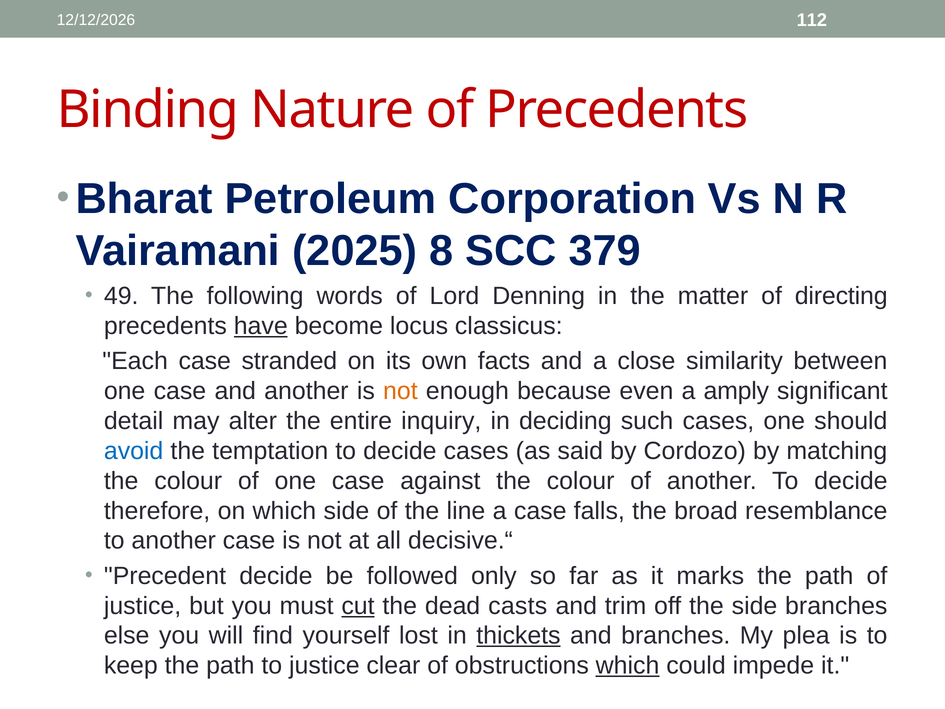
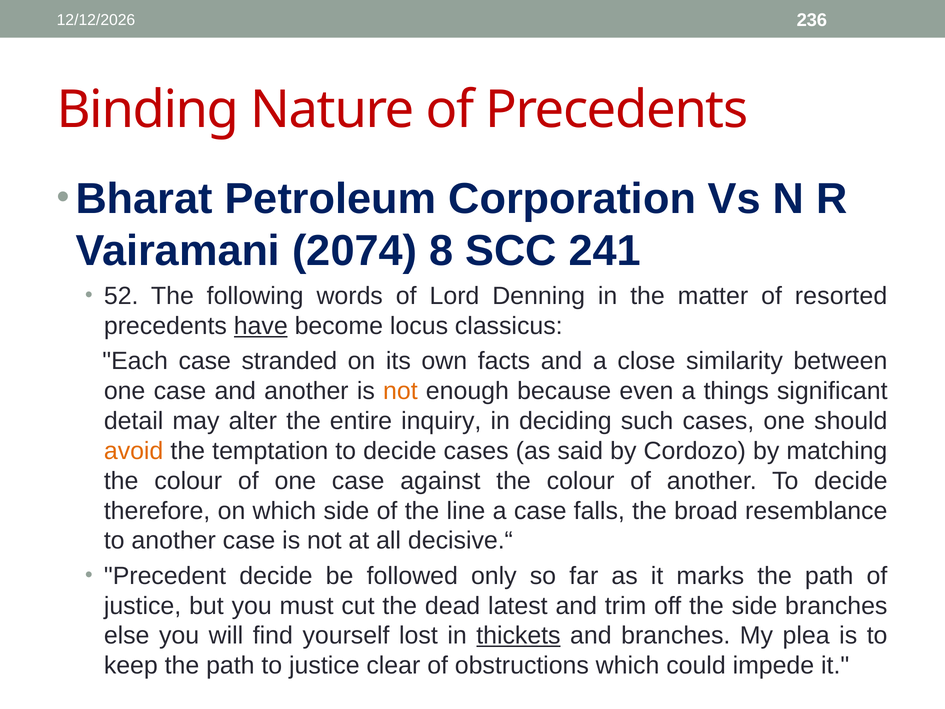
112: 112 -> 236
2025: 2025 -> 2074
379: 379 -> 241
49: 49 -> 52
directing: directing -> resorted
amply: amply -> things
avoid colour: blue -> orange
cut underline: present -> none
casts: casts -> latest
which at (628, 665) underline: present -> none
